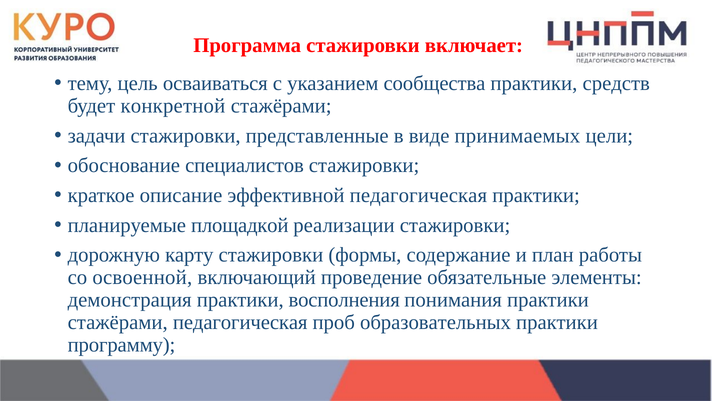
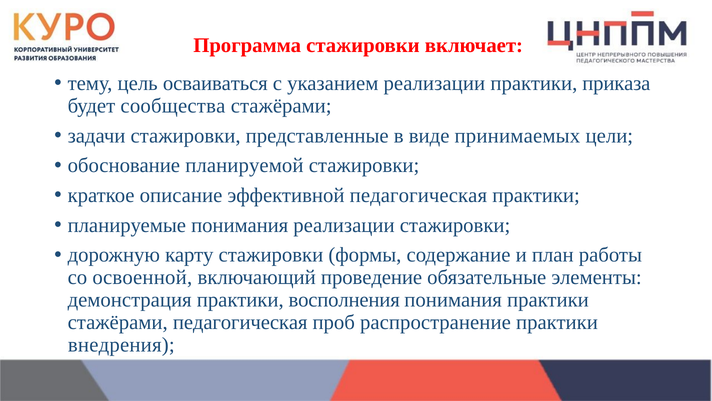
указанием сообщества: сообщества -> реализации
средств: средств -> приказа
конкретной: конкретной -> сообщества
специалистов: специалистов -> планируемой
планируемые площадкой: площадкой -> понимания
образовательных: образовательных -> распространение
программу: программу -> внедрения
